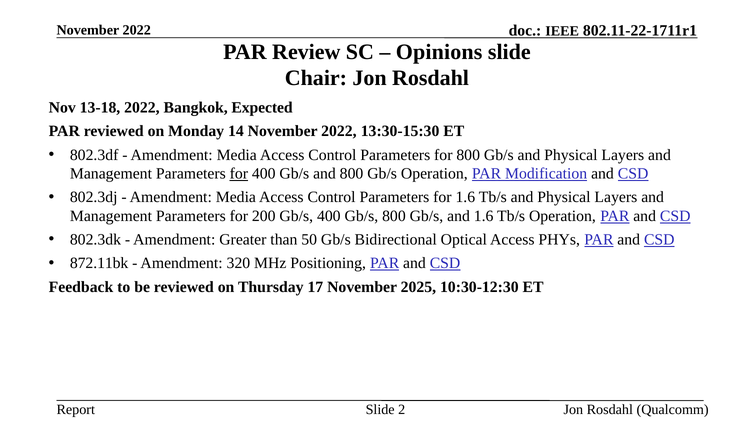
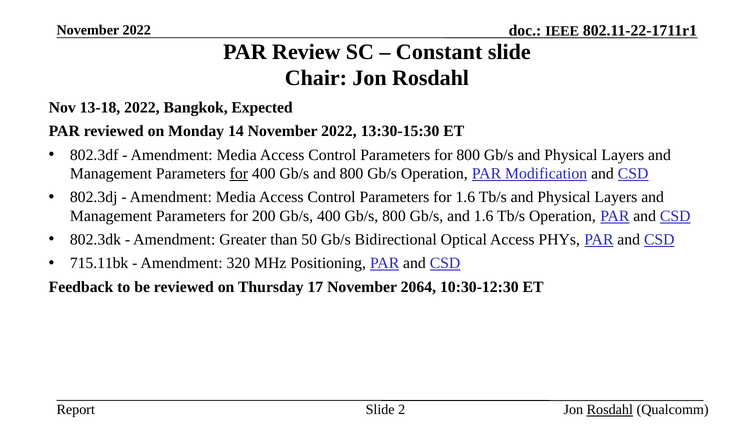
Opinions: Opinions -> Constant
872.11bk: 872.11bk -> 715.11bk
2025: 2025 -> 2064
Rosdahl at (610, 410) underline: none -> present
